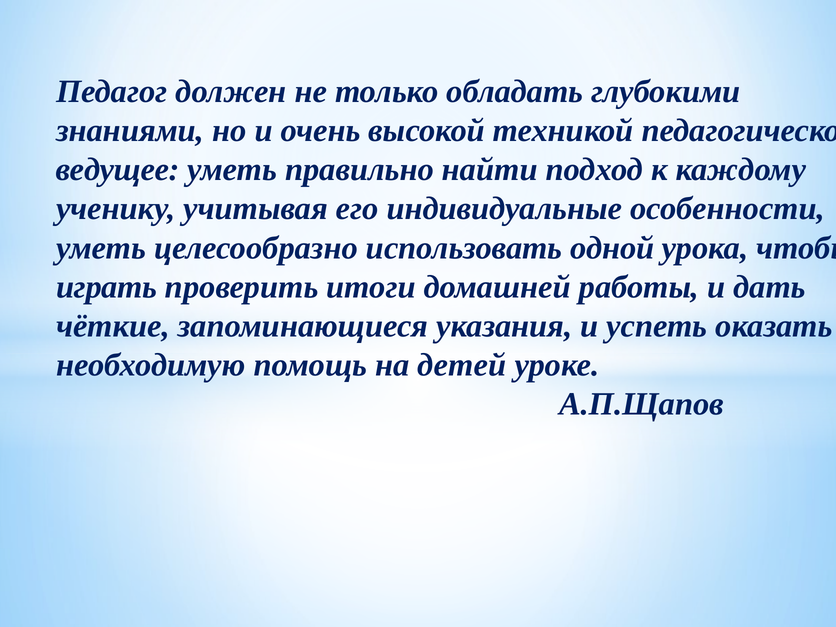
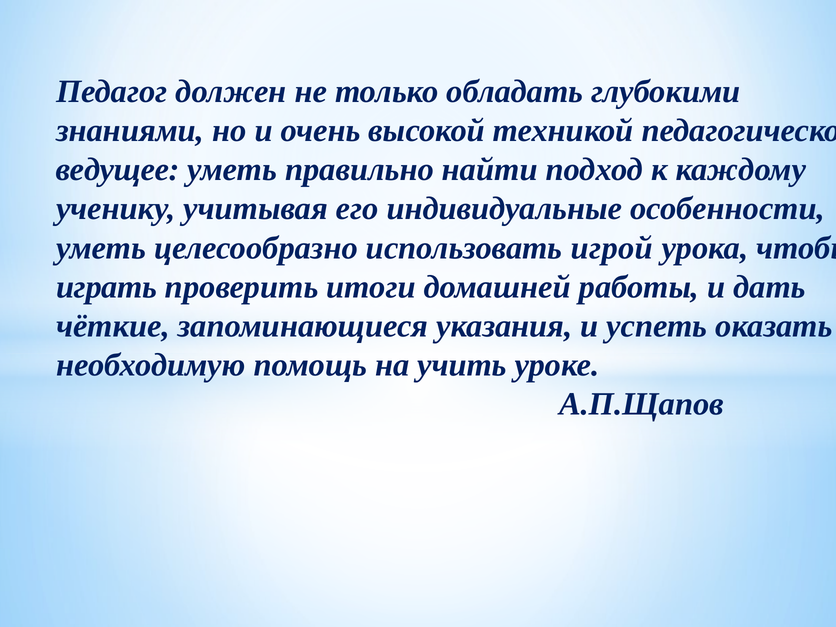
одной: одной -> игрой
детей: детей -> учить
